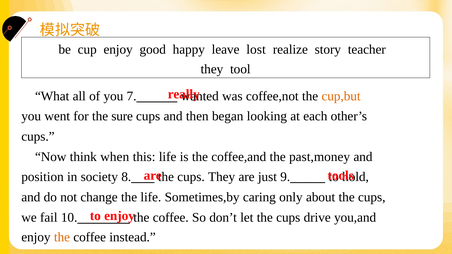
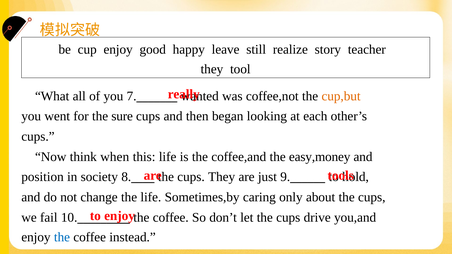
lost: lost -> still
past,money: past,money -> easy,money
the at (62, 237) colour: orange -> blue
